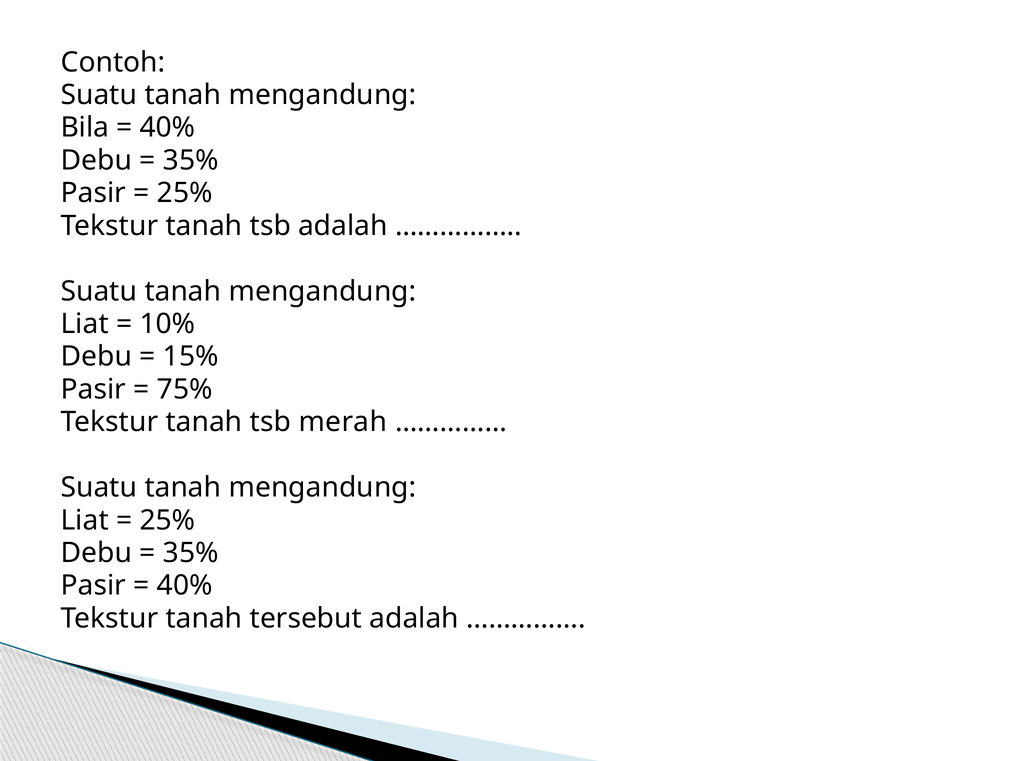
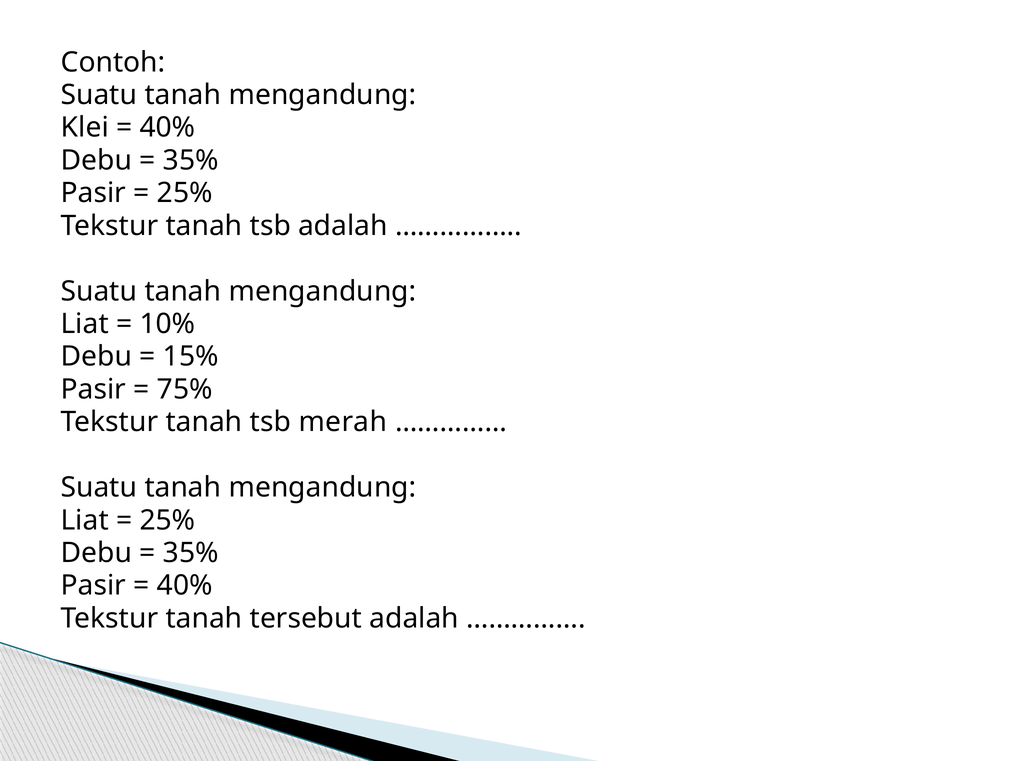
Bila: Bila -> Klei
